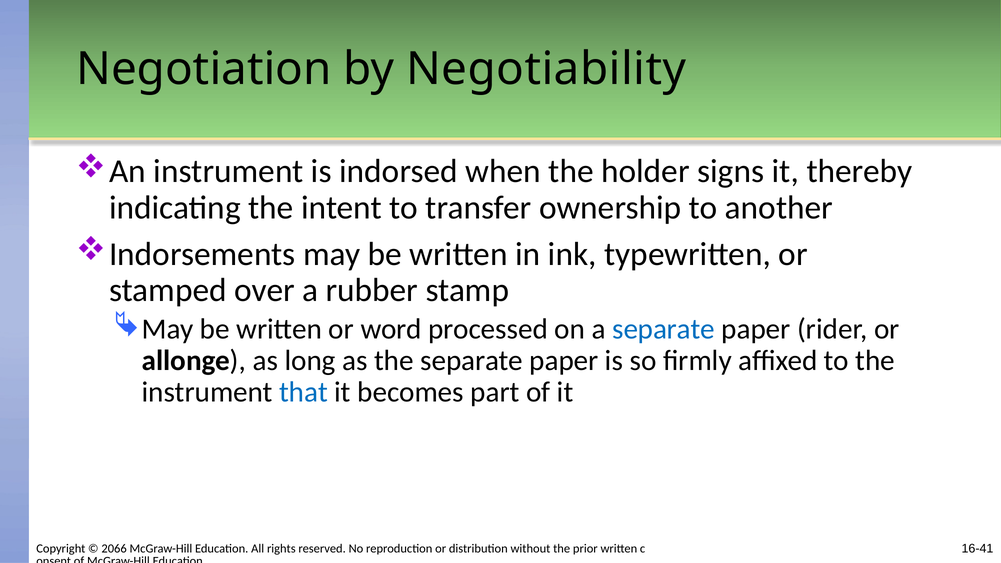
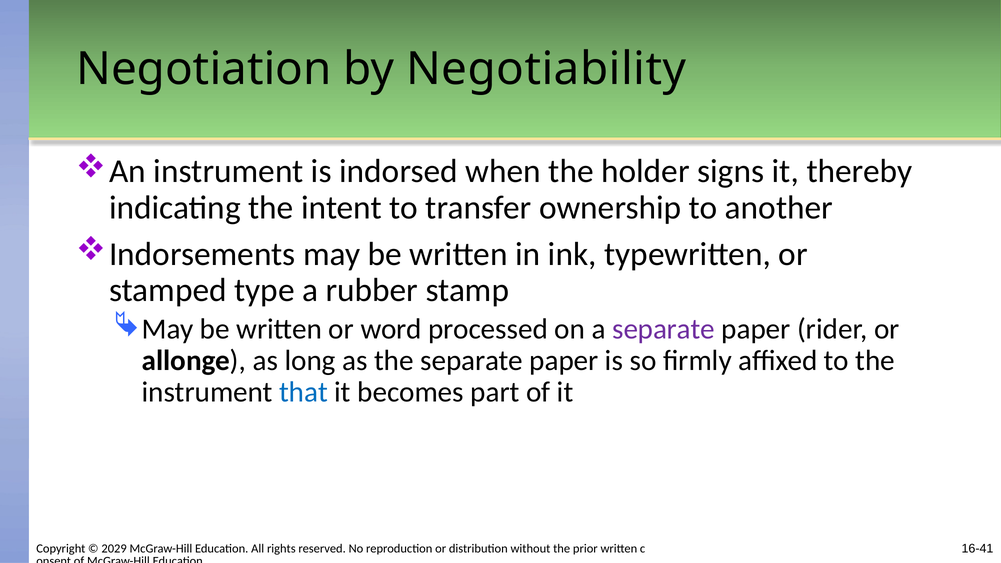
over: over -> type
separate at (664, 329) colour: blue -> purple
2066: 2066 -> 2029
